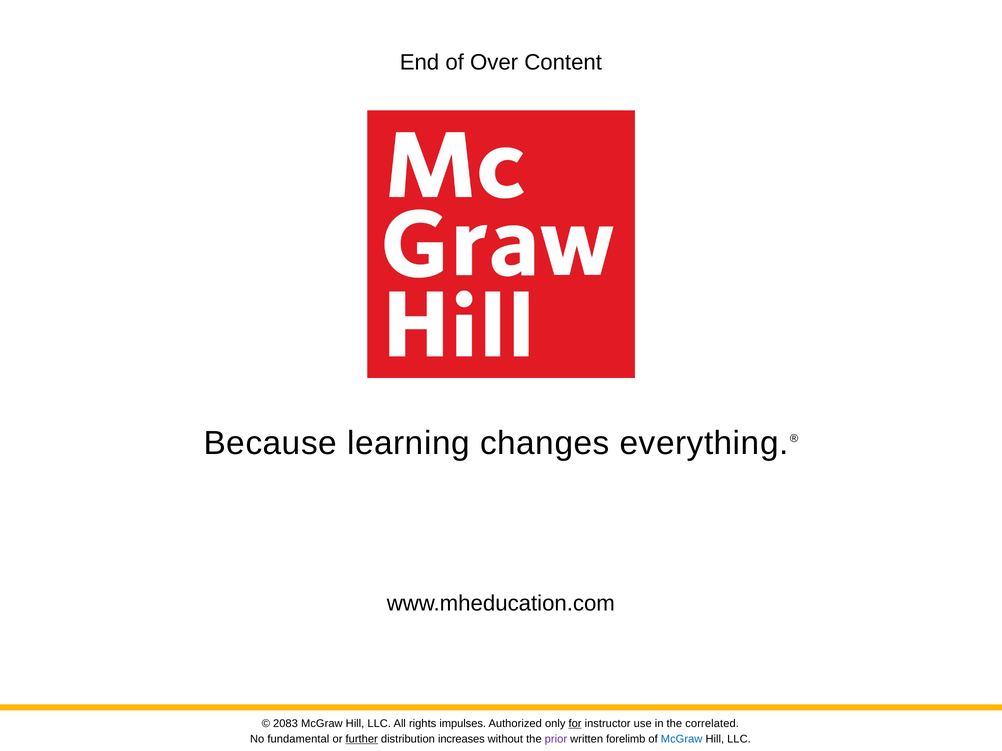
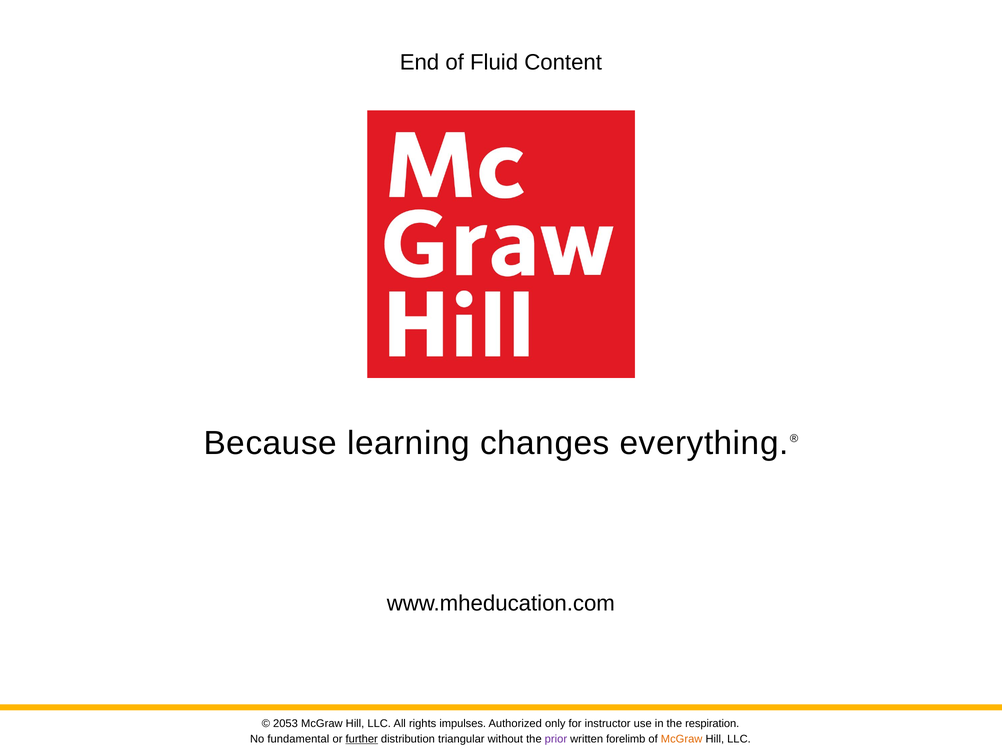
Over: Over -> Fluid
2083: 2083 -> 2053
for underline: present -> none
correlated: correlated -> respiration
increases: increases -> triangular
McGraw at (682, 740) colour: blue -> orange
